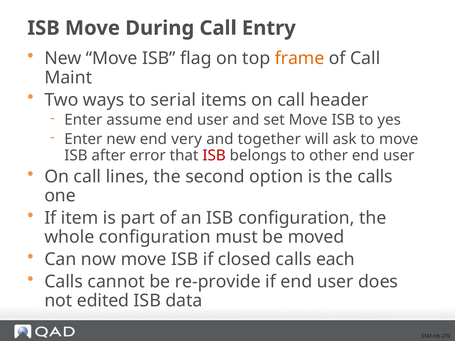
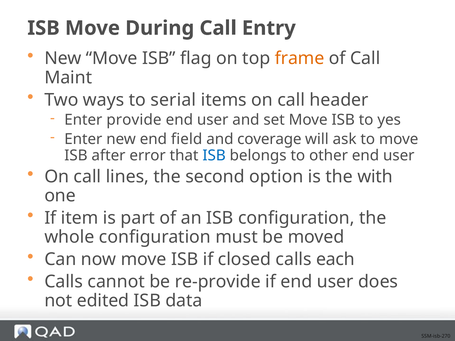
assume: assume -> provide
very: very -> field
together: together -> coverage
ISB at (214, 156) colour: red -> blue
the calls: calls -> with
